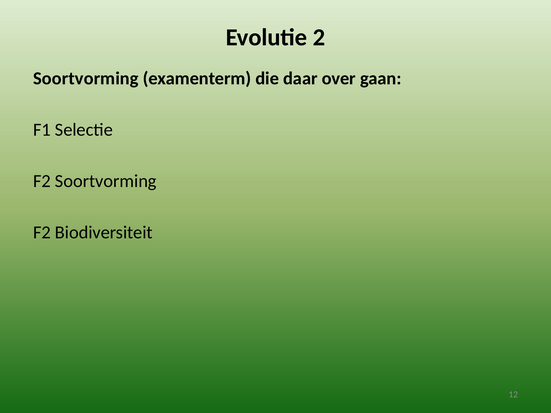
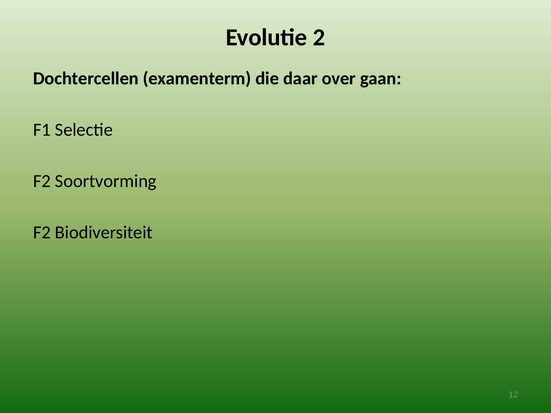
Soortvorming at (86, 78): Soortvorming -> Dochtercellen
